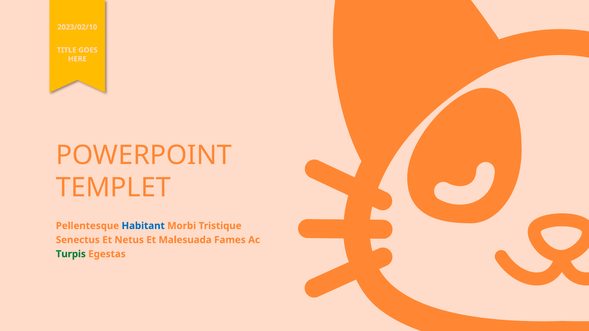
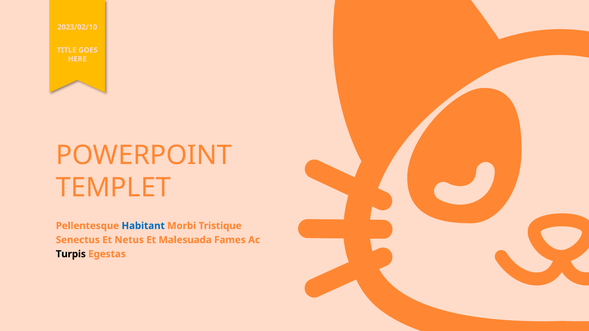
Turpis colour: green -> black
